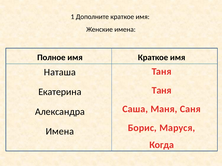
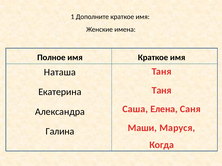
Маня: Маня -> Елена
Борис: Борис -> Маши
Имена at (60, 132): Имена -> Галина
